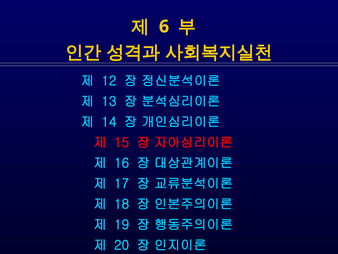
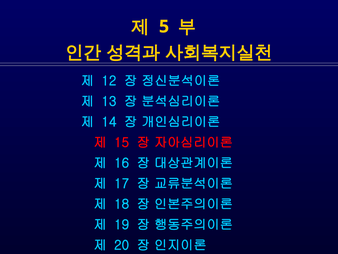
6: 6 -> 5
